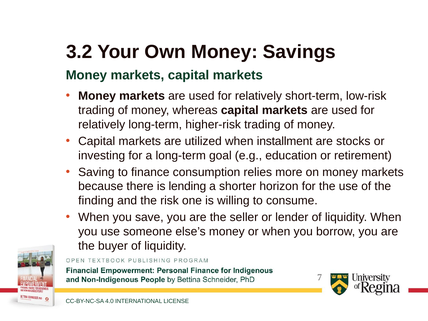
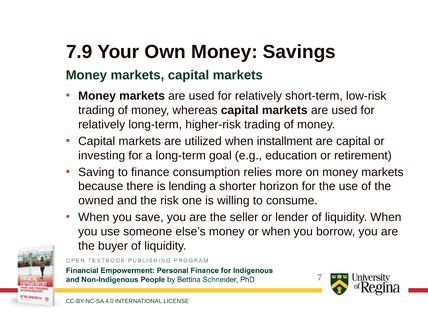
3.2: 3.2 -> 7.9
are stocks: stocks -> capital
finding: finding -> owned
